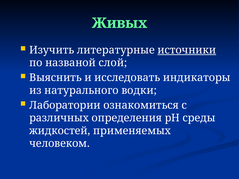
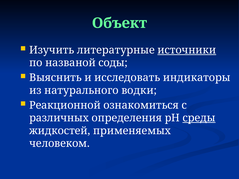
Живых: Живых -> Объект
слой: слой -> соды
Лаборатории: Лаборатории -> Реакционной
среды underline: none -> present
